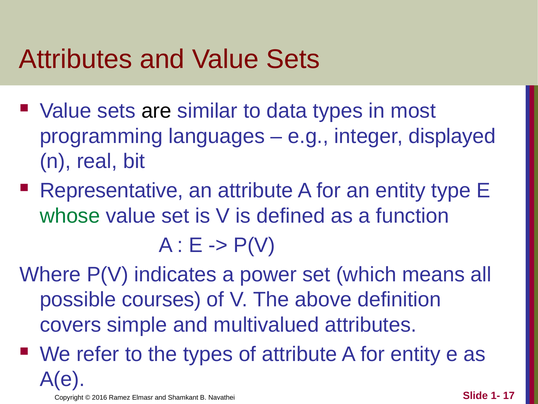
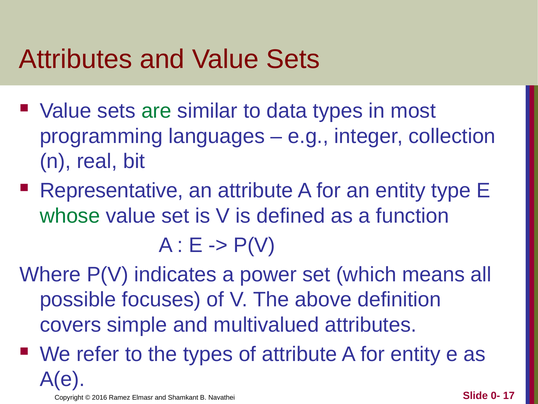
are colour: black -> green
displayed: displayed -> collection
courses: courses -> focuses
1-: 1- -> 0-
